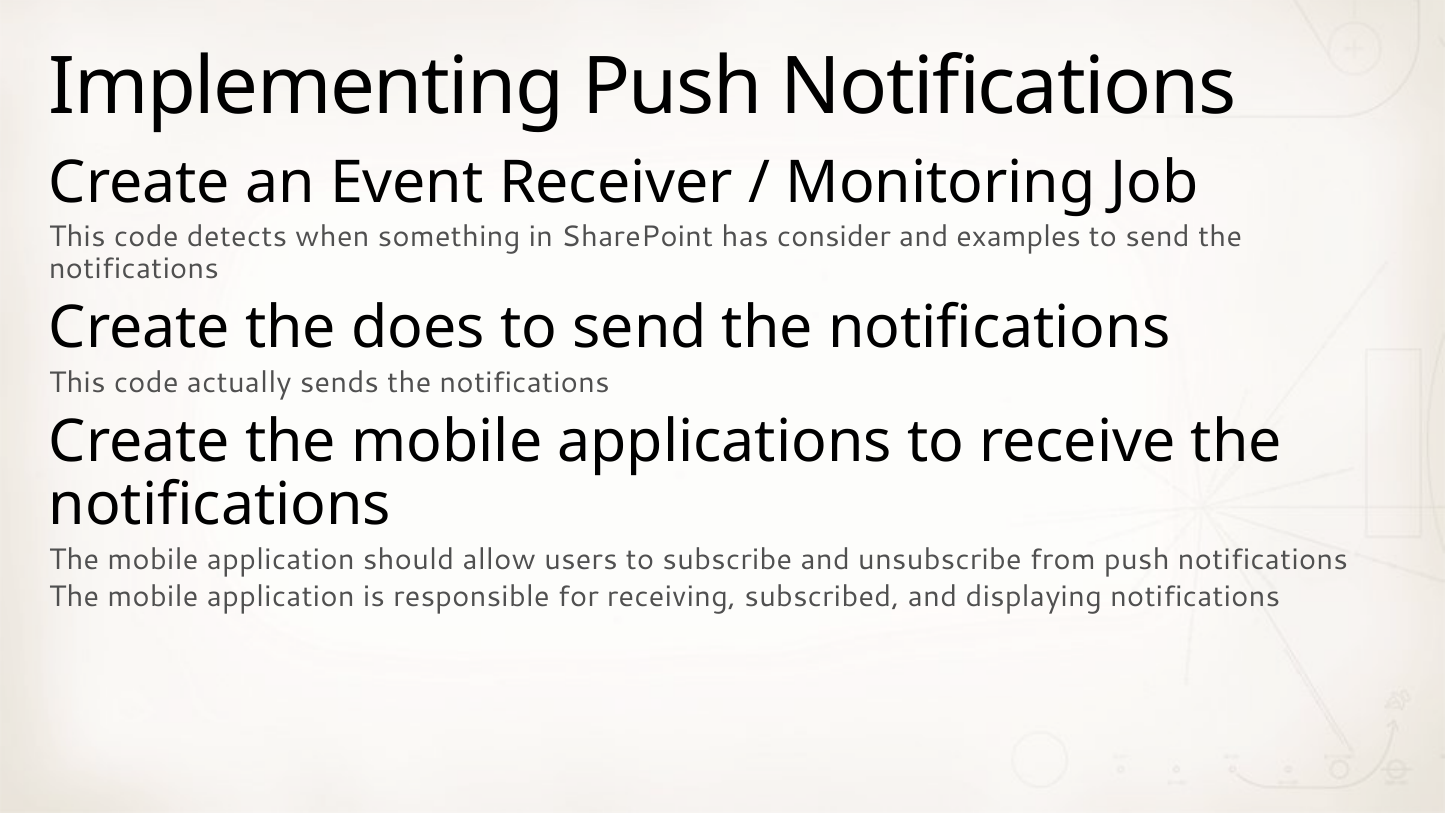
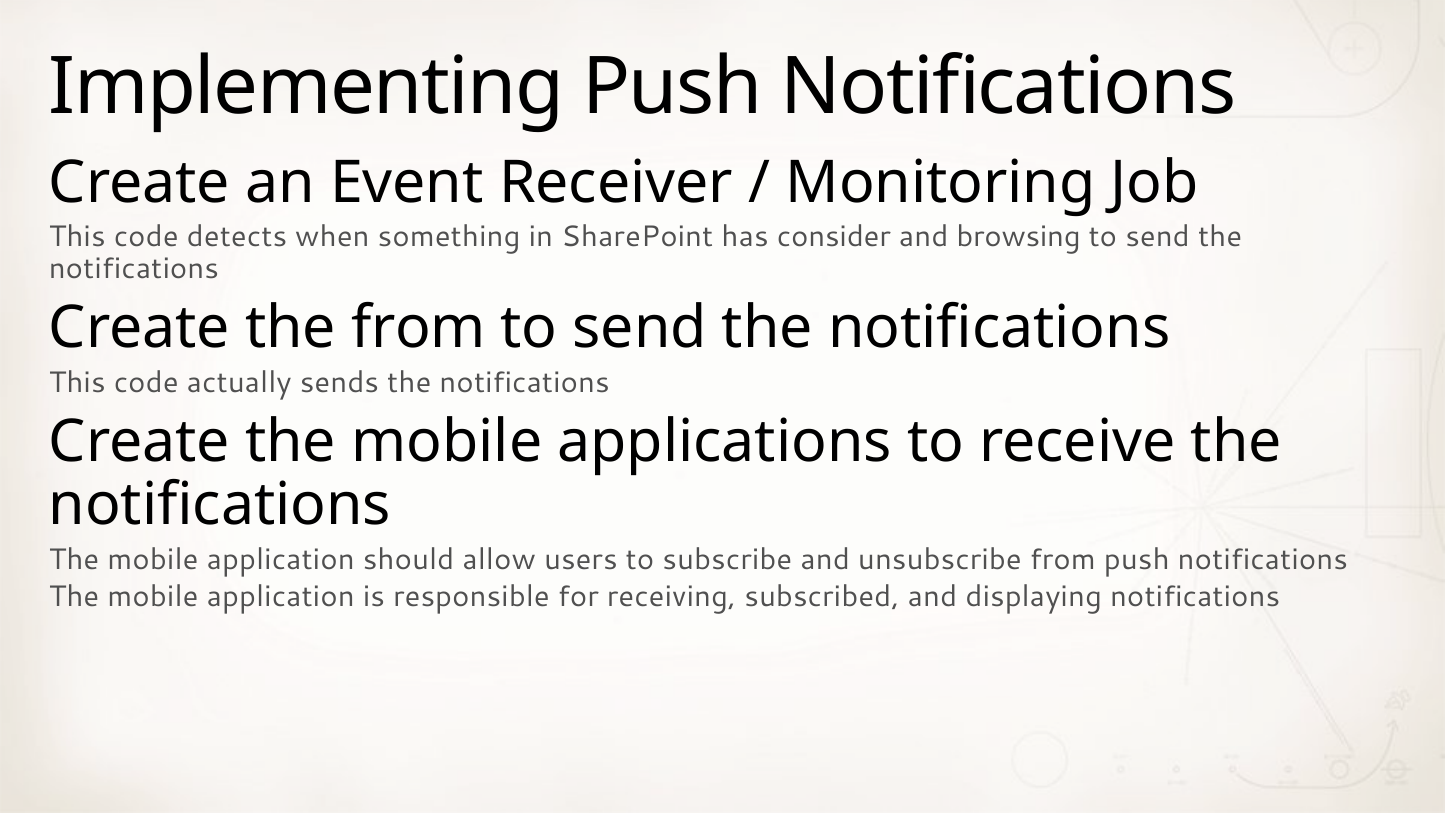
examples: examples -> browsing
the does: does -> from
